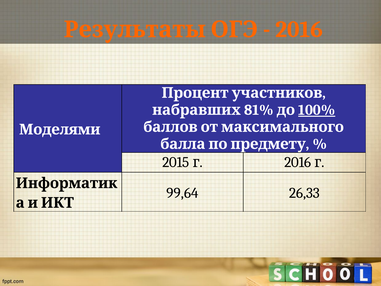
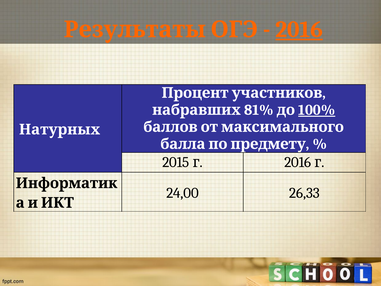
2016 at (299, 29) underline: none -> present
Моделями: Моделями -> Натурных
99,64: 99,64 -> 24,00
